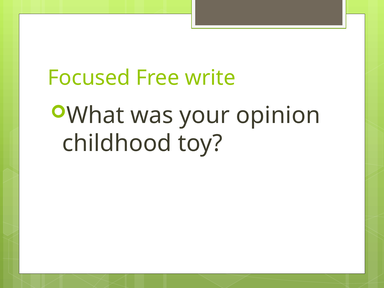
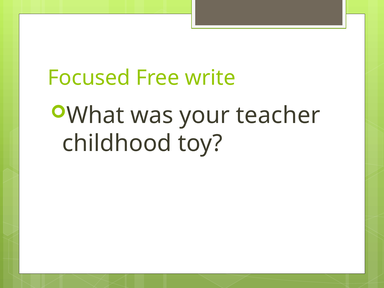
opinion: opinion -> teacher
